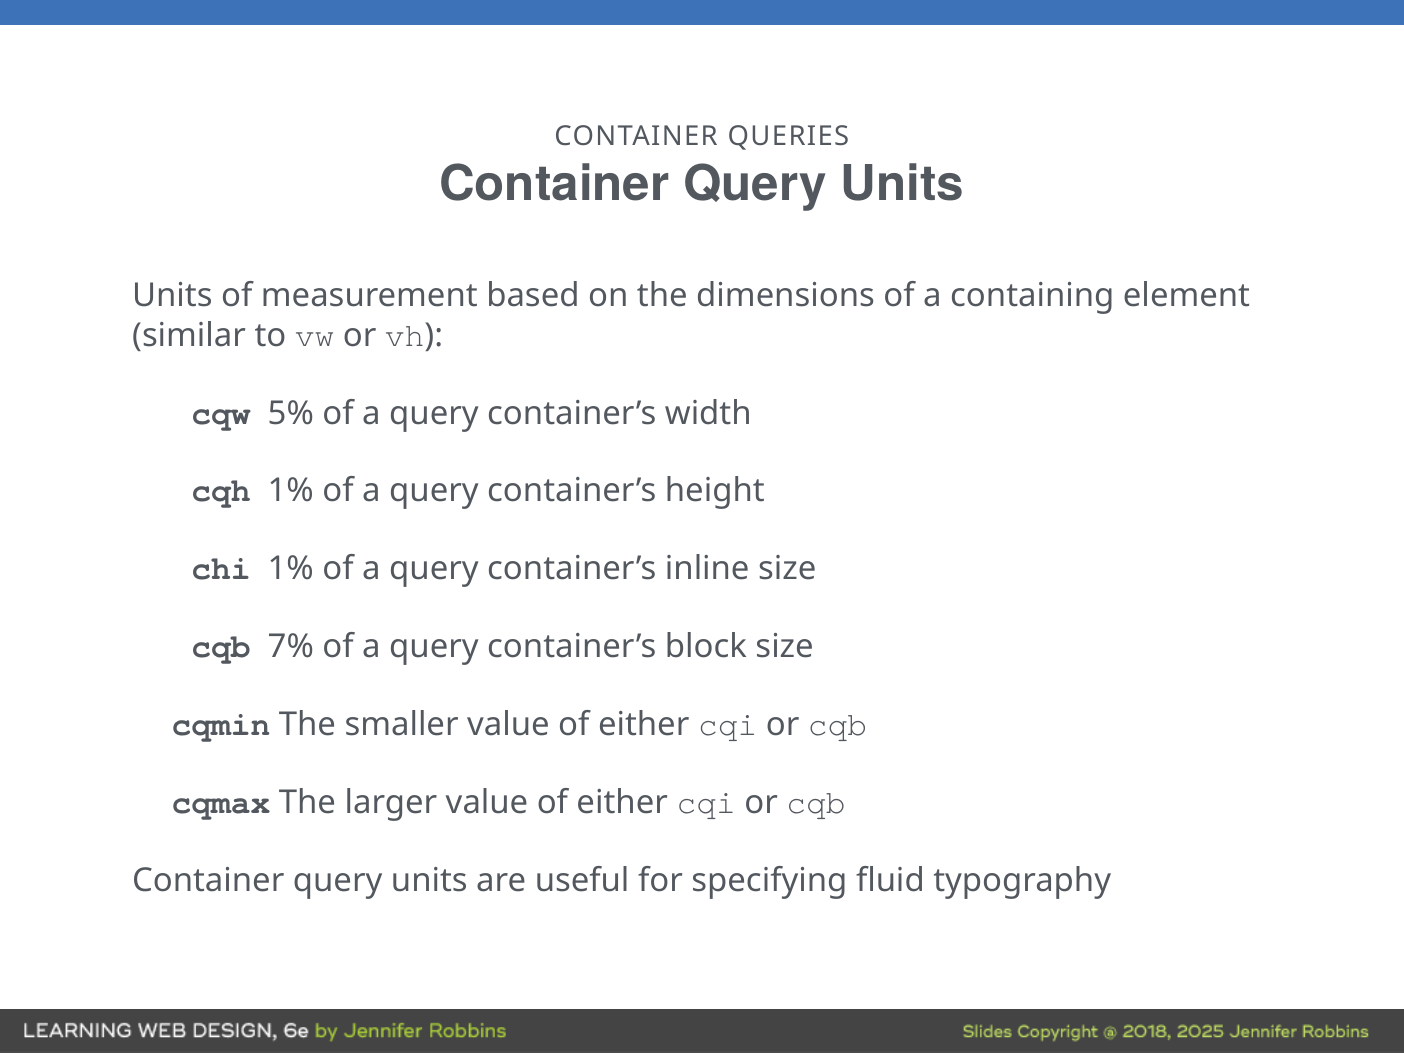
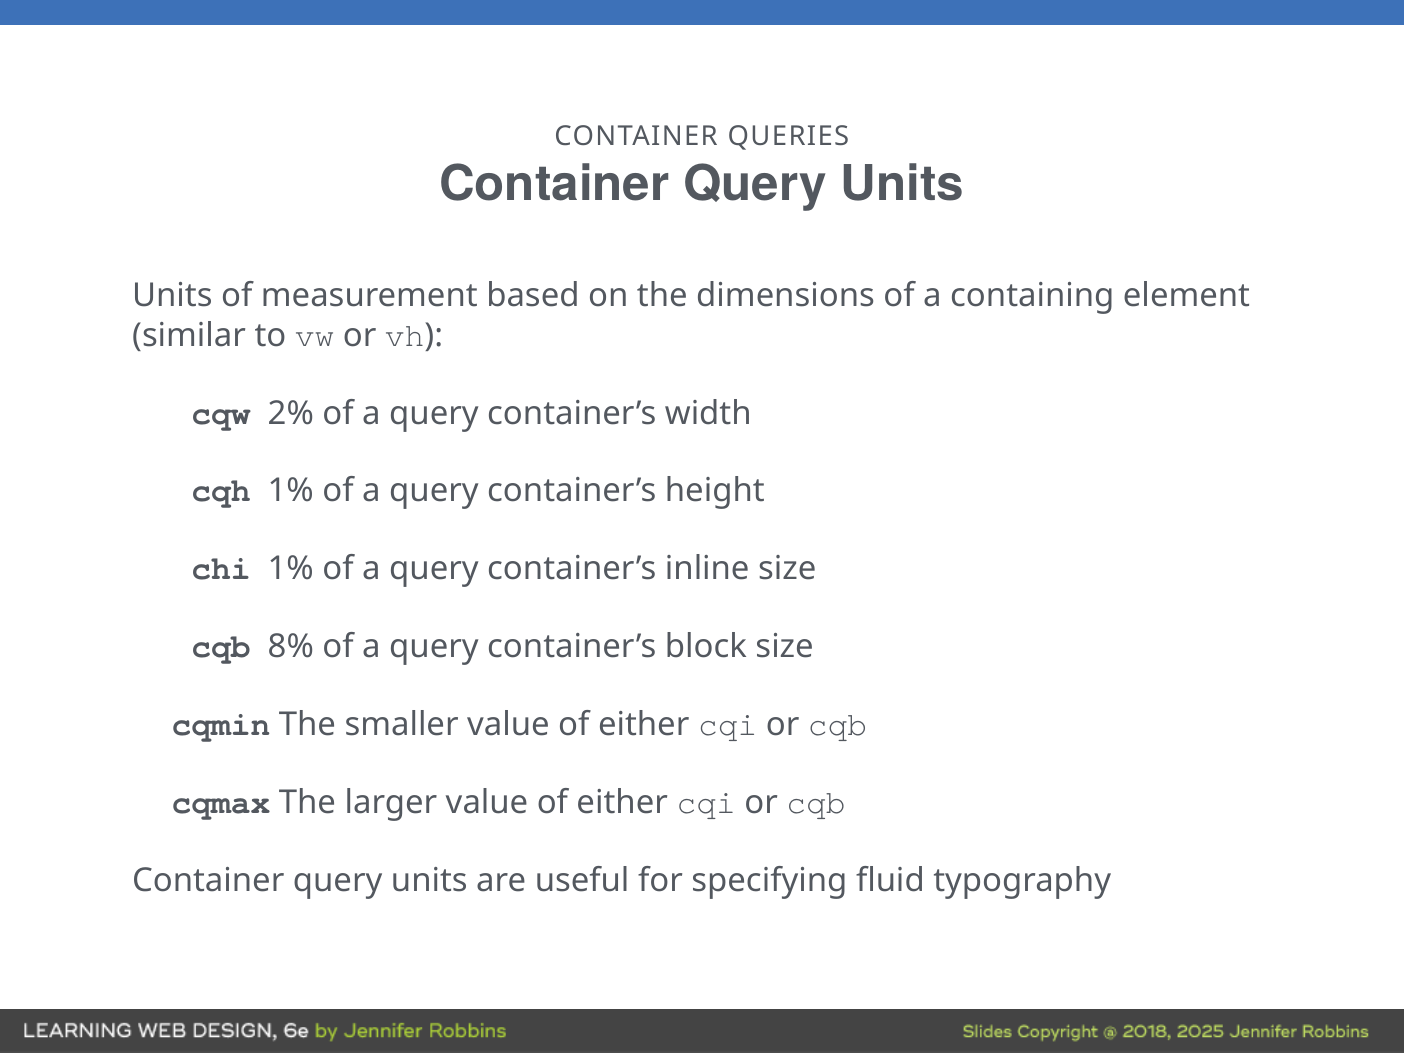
5%: 5% -> 2%
7%: 7% -> 8%
